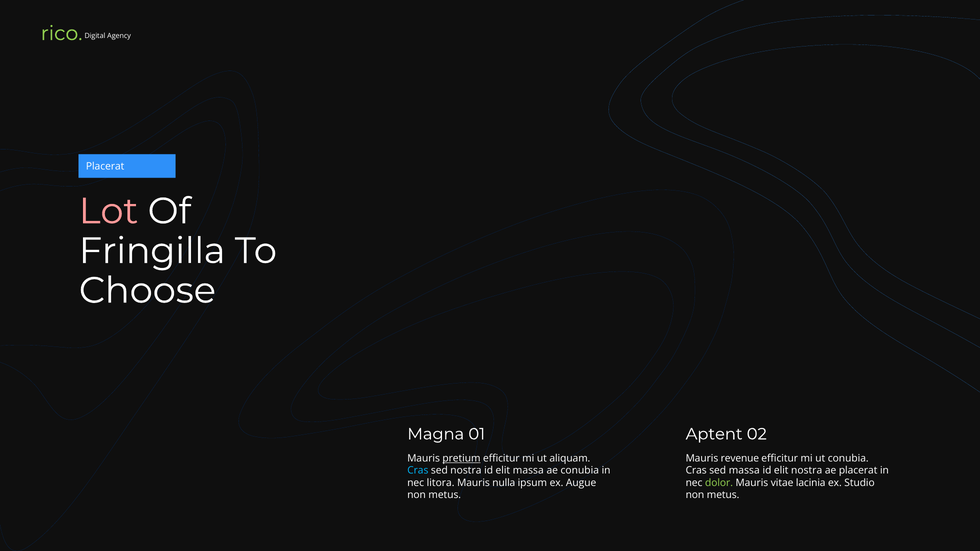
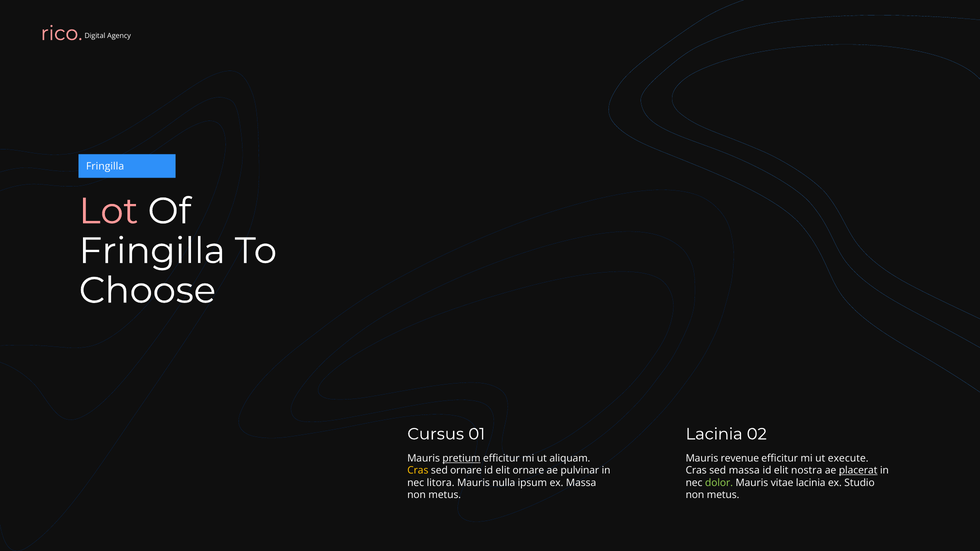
rico colour: light green -> pink
Placerat at (105, 167): Placerat -> Fringilla
Magna: Magna -> Cursus
Aptent at (714, 434): Aptent -> Lacinia
ut conubia: conubia -> execute
Cras at (418, 471) colour: light blue -> yellow
sed nostra: nostra -> ornare
elit massa: massa -> ornare
ae conubia: conubia -> pulvinar
placerat at (858, 471) underline: none -> present
ex Augue: Augue -> Massa
